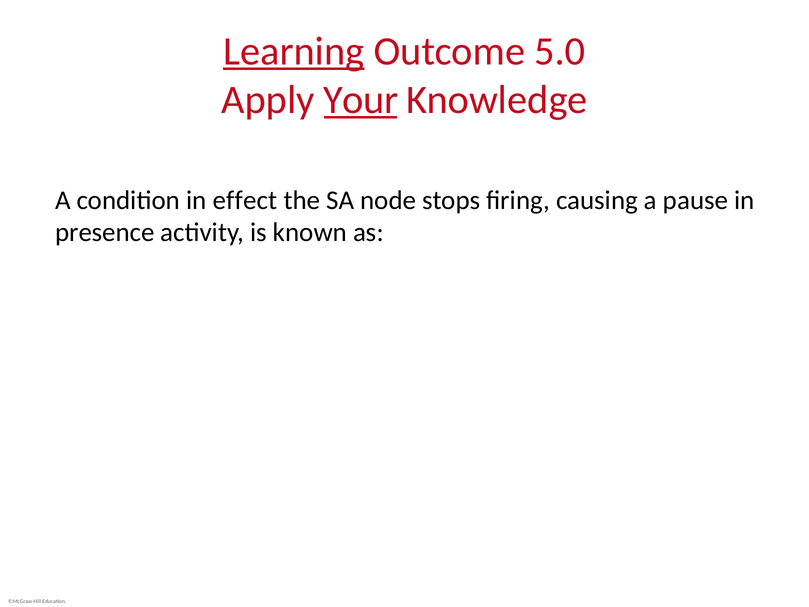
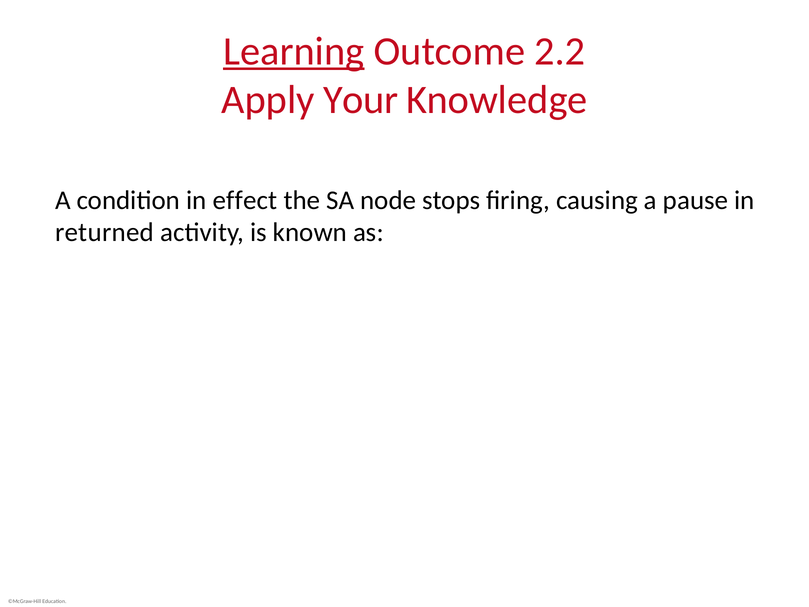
5.0: 5.0 -> 2.2
Your underline: present -> none
presence: presence -> returned
